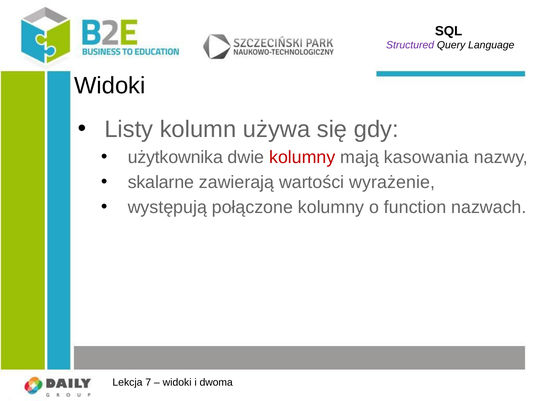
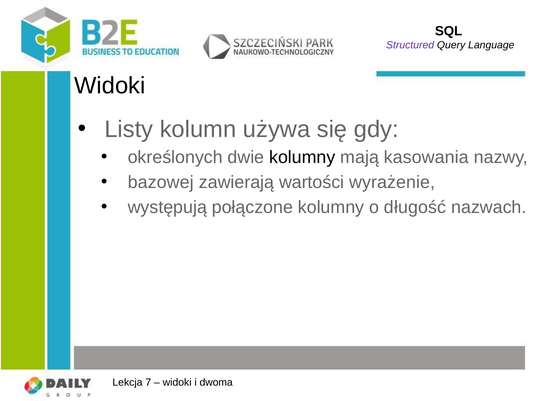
użytkownika: użytkownika -> określonych
kolumny at (302, 157) colour: red -> black
skalarne: skalarne -> bazowej
function: function -> długość
